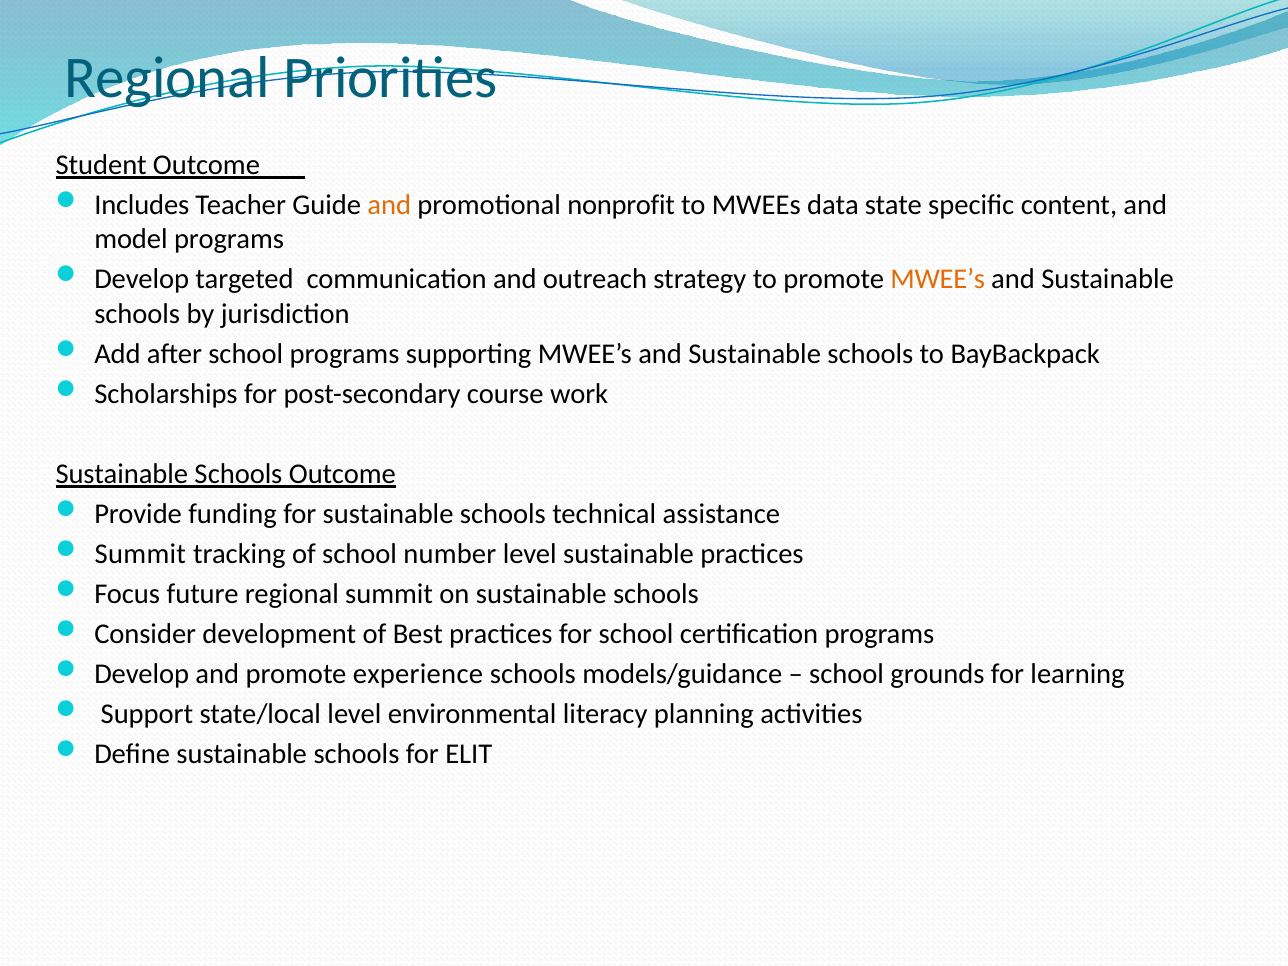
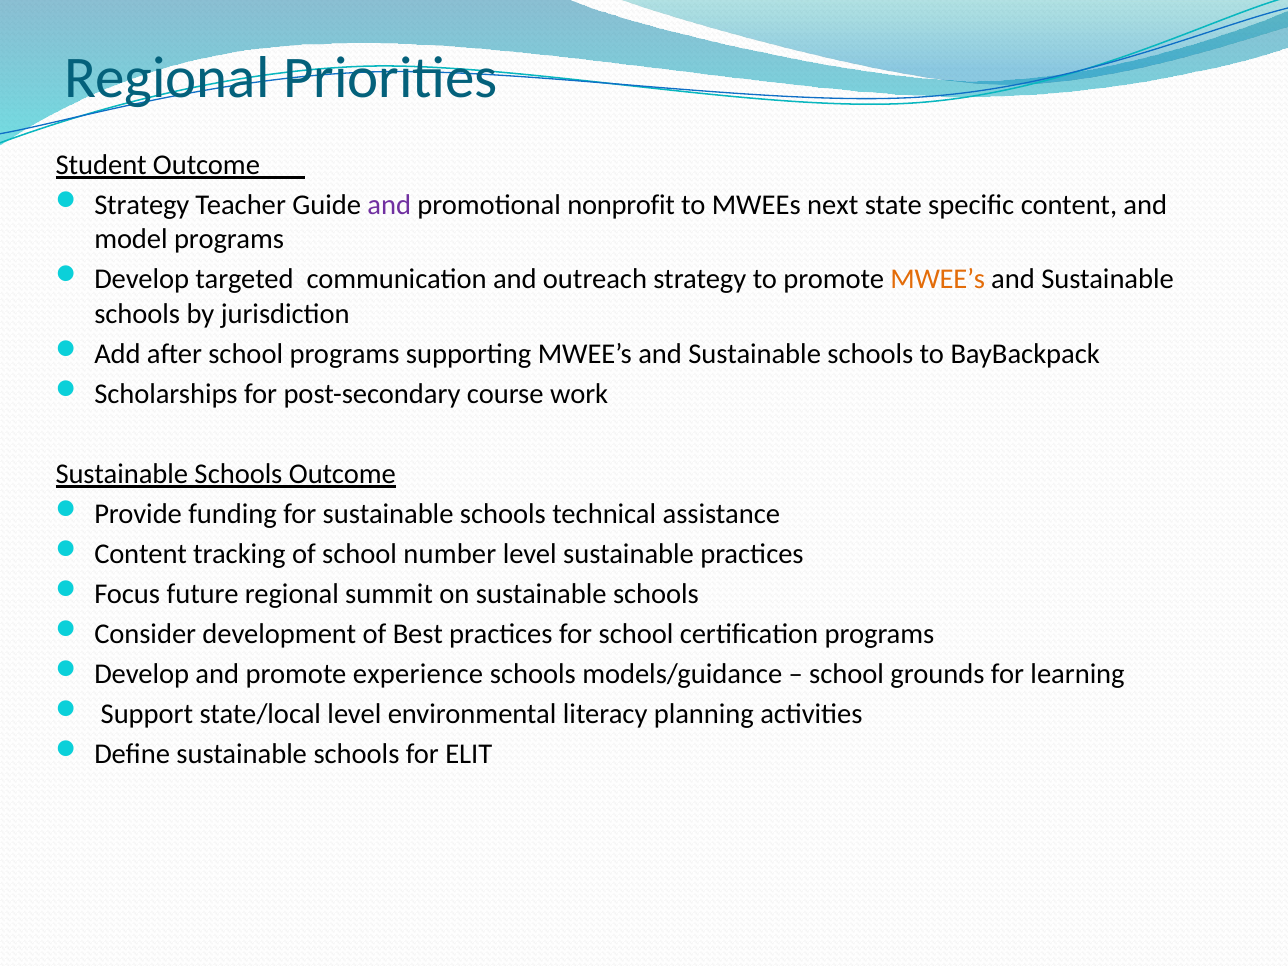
Includes at (142, 205): Includes -> Strategy
and at (389, 205) colour: orange -> purple
data: data -> next
Summit at (140, 554): Summit -> Content
